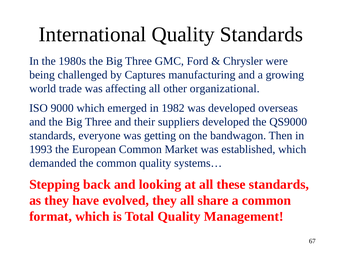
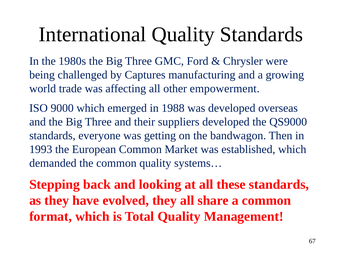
organizational: organizational -> empowerment
1982: 1982 -> 1988
